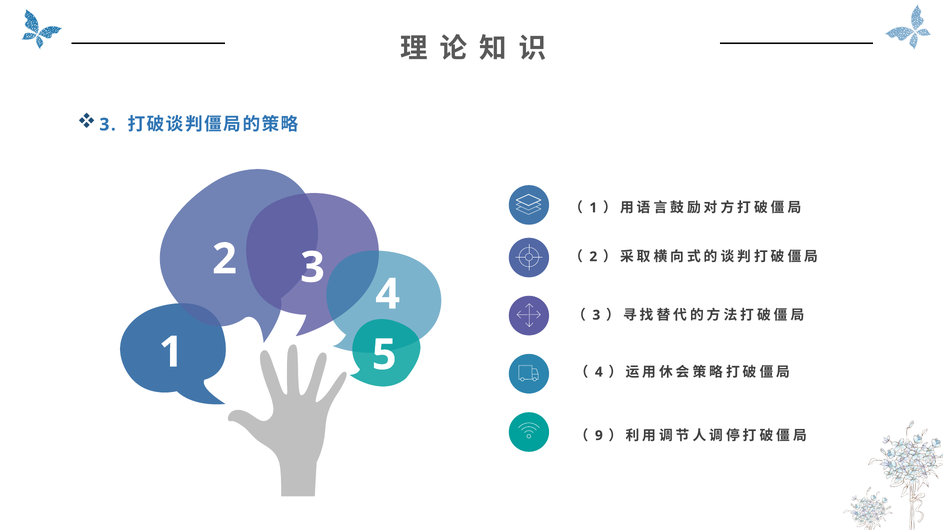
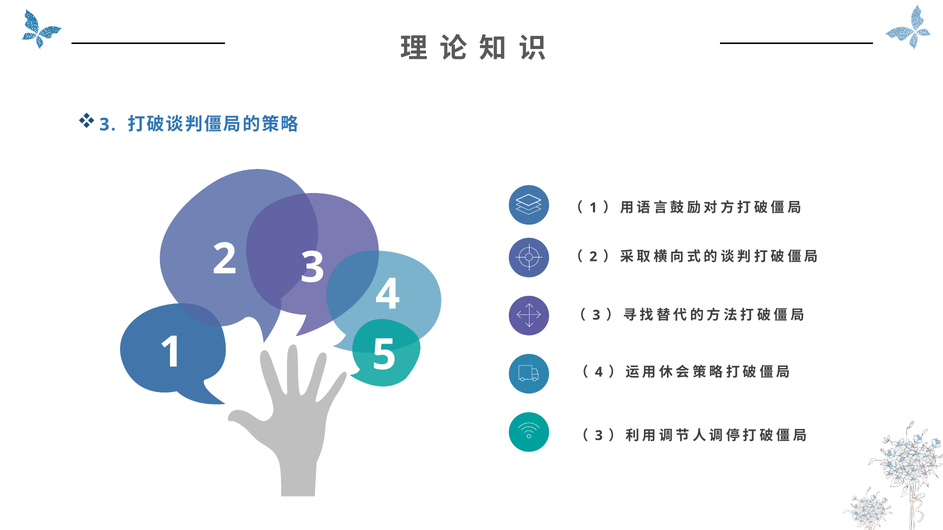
9 at (599, 436): 9 -> 3
